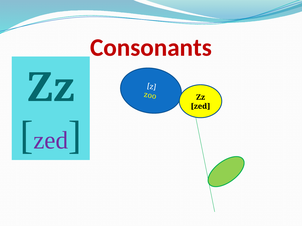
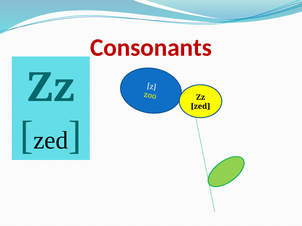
zed at (51, 141) colour: purple -> black
